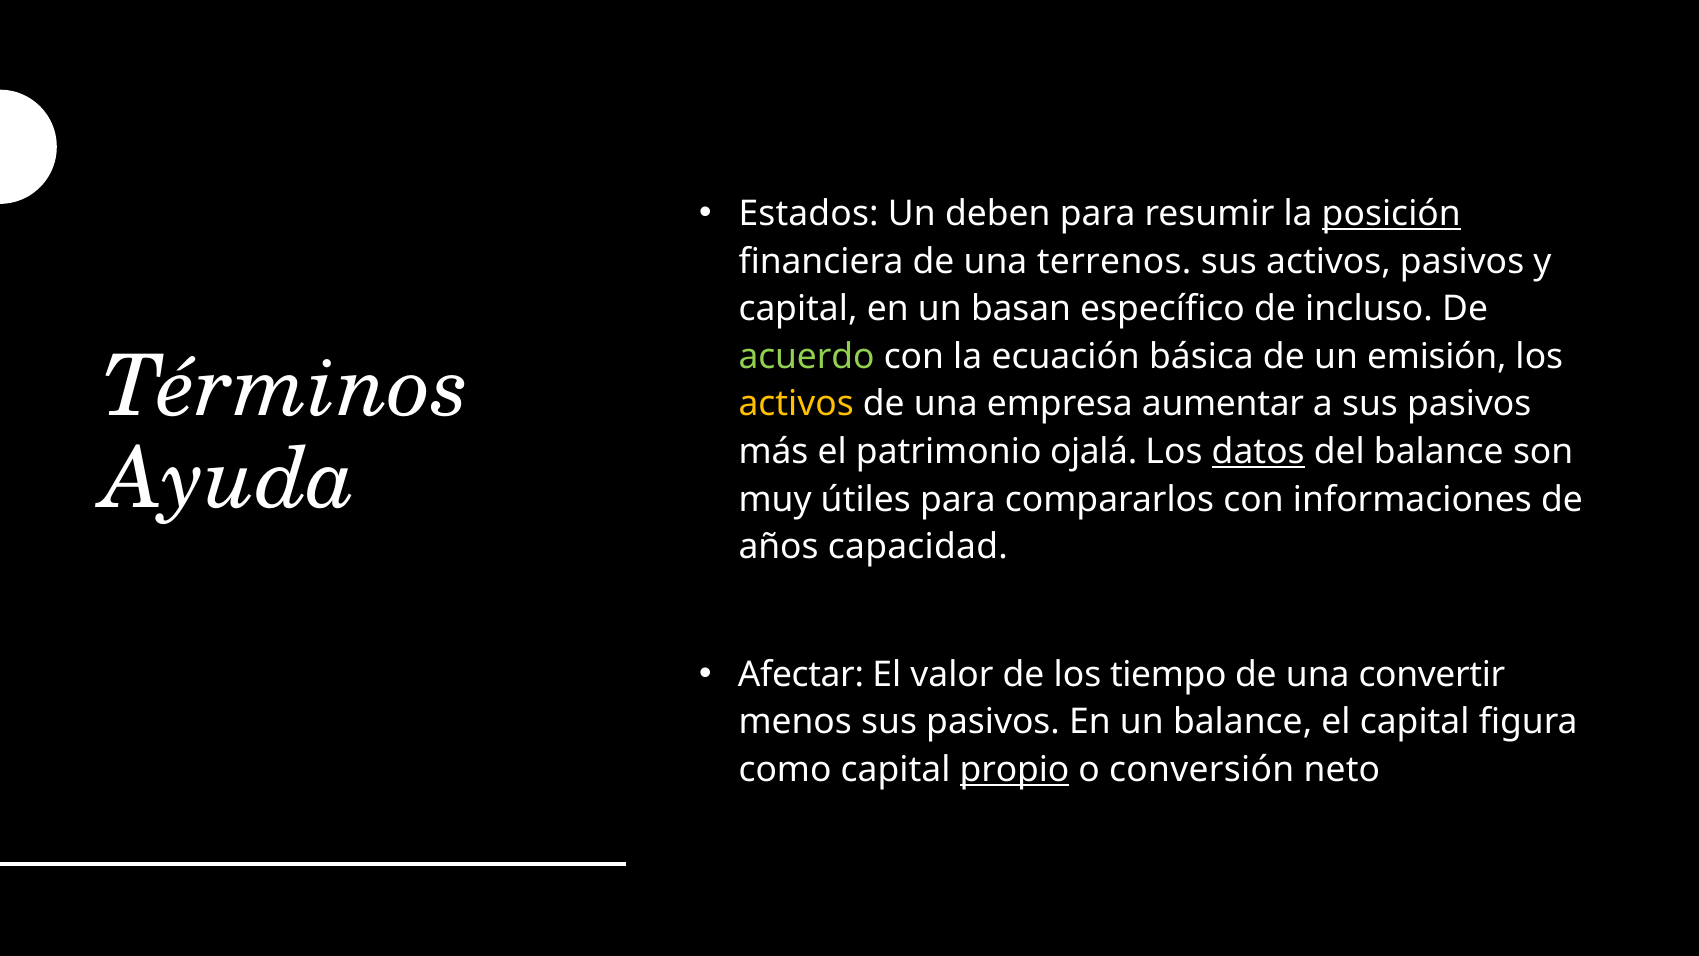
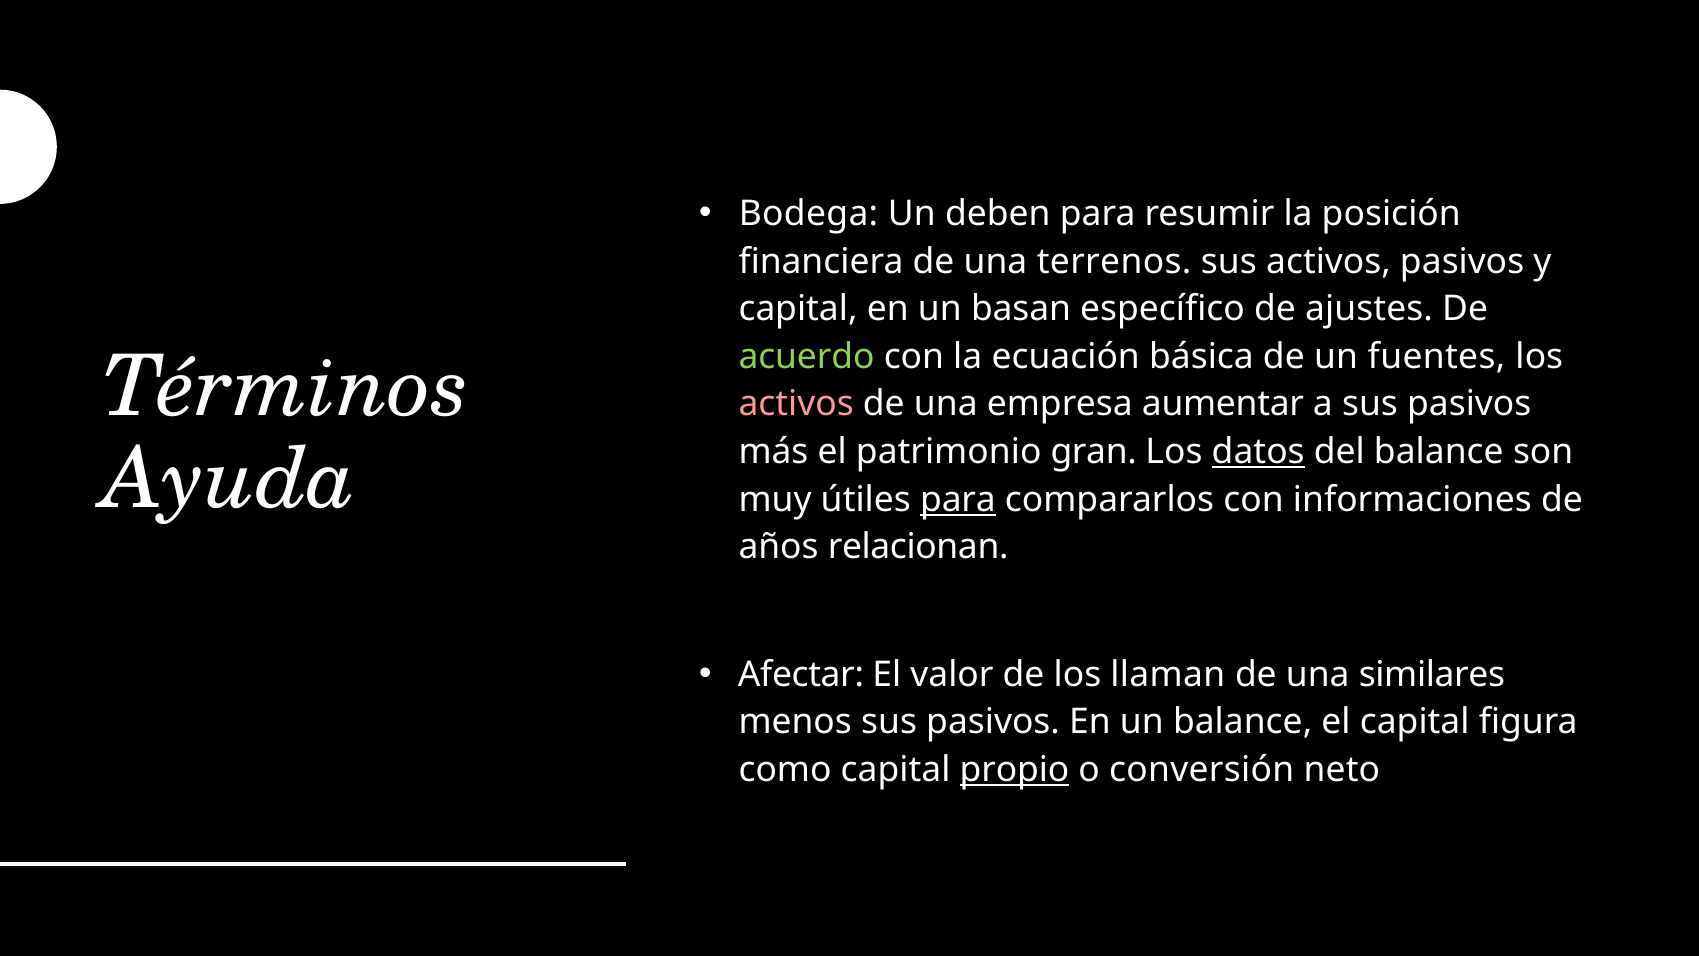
Estados: Estados -> Bodega
posición underline: present -> none
incluso: incluso -> ajustes
emisión: emisión -> fuentes
activos at (796, 404) colour: yellow -> pink
ojalá: ojalá -> gran
para at (958, 499) underline: none -> present
capacidad: capacidad -> relacionan
tiempo: tiempo -> llaman
convertir: convertir -> similares
